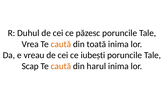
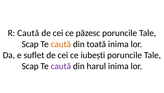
R Duhul: Duhul -> Caută
Vrea at (30, 44): Vrea -> Scap
vreau: vreau -> suflet
caută at (61, 66) colour: orange -> purple
